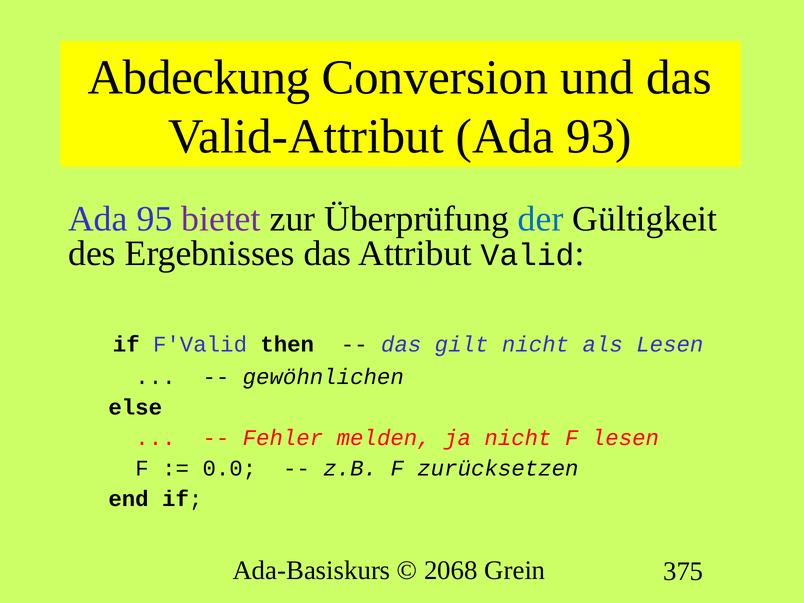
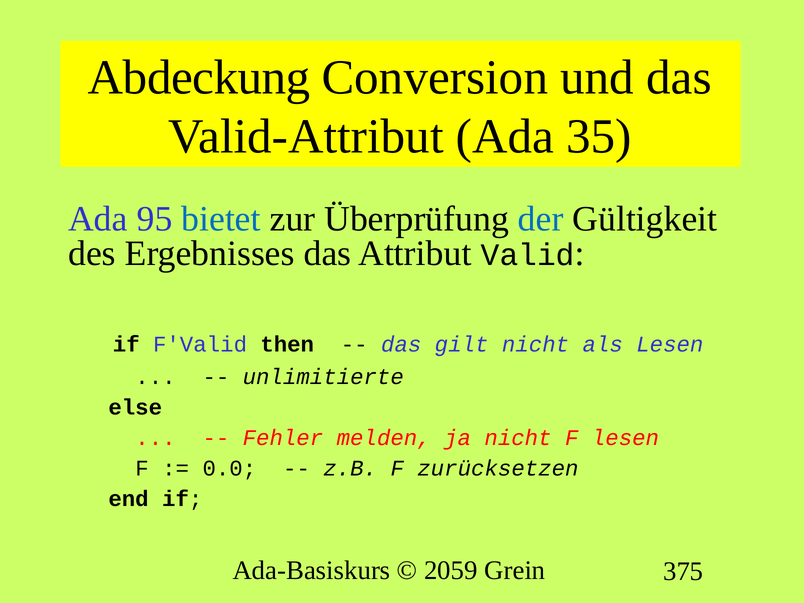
93: 93 -> 35
bietet colour: purple -> blue
gewöhnlichen: gewöhnlichen -> unlimitierte
2068: 2068 -> 2059
